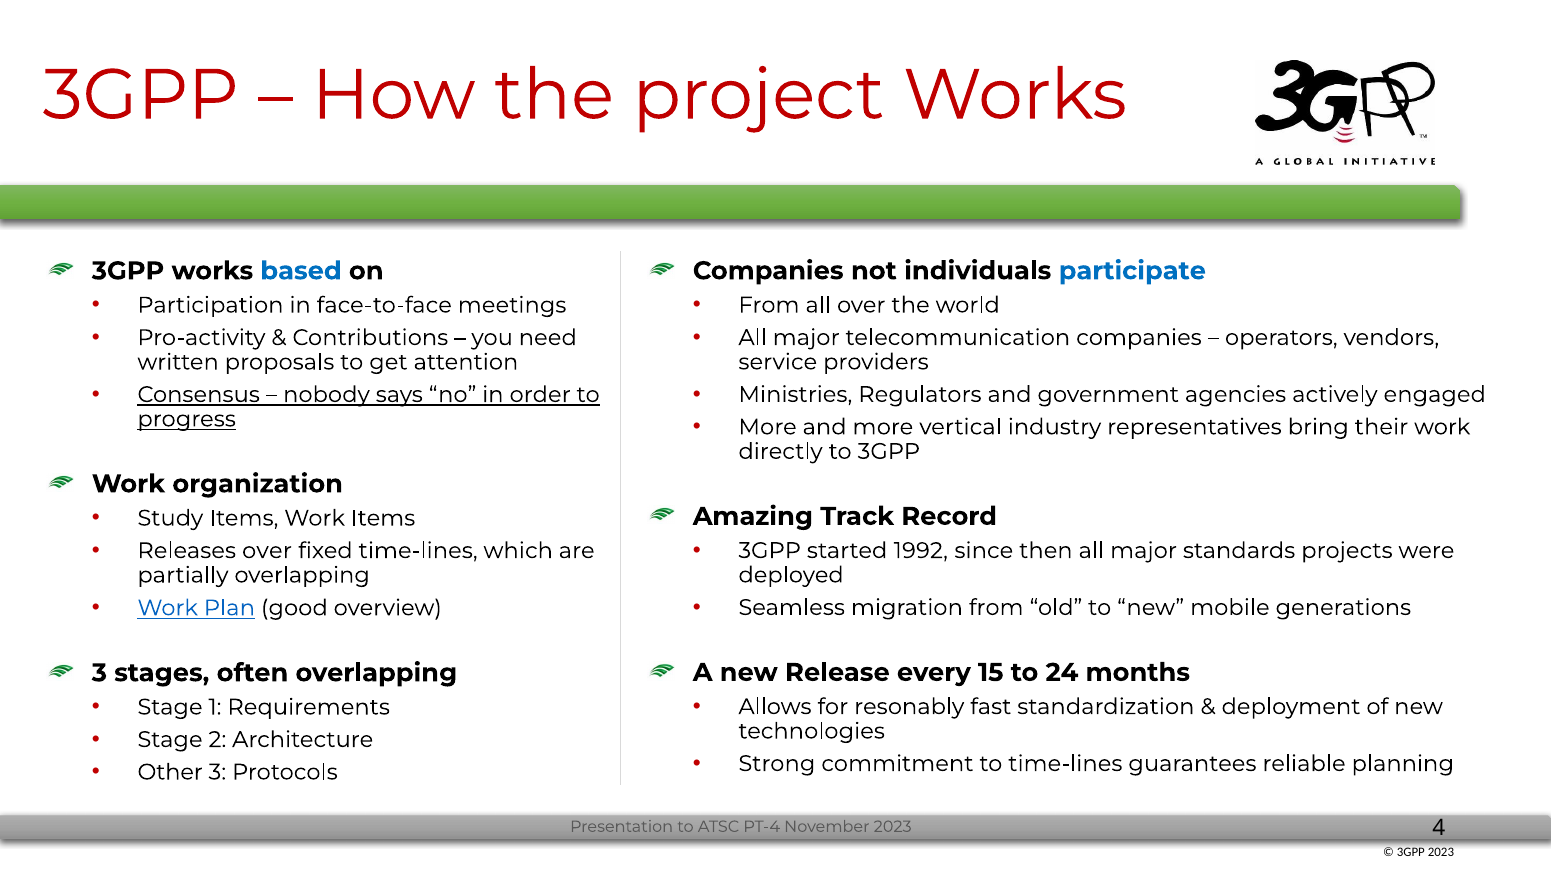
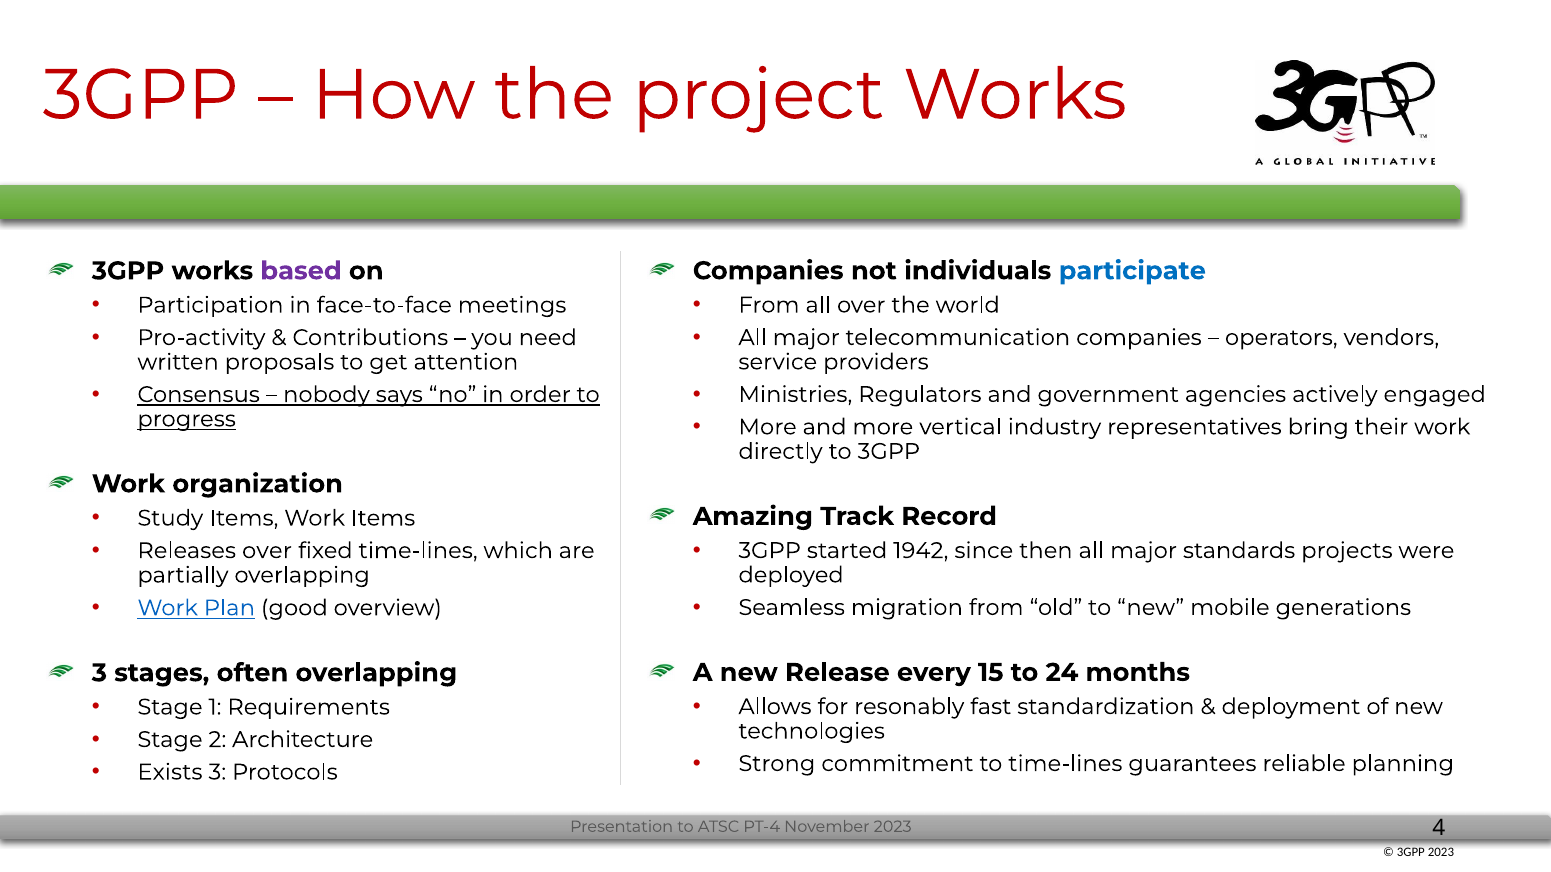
based colour: blue -> purple
1992: 1992 -> 1942
Other: Other -> Exists
